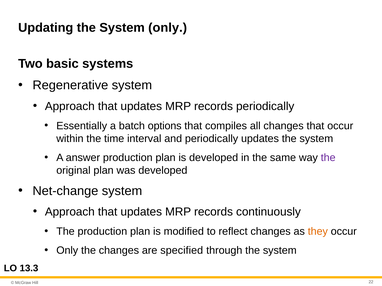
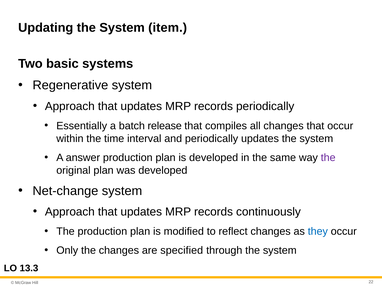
System only: only -> item
options: options -> release
they colour: orange -> blue
